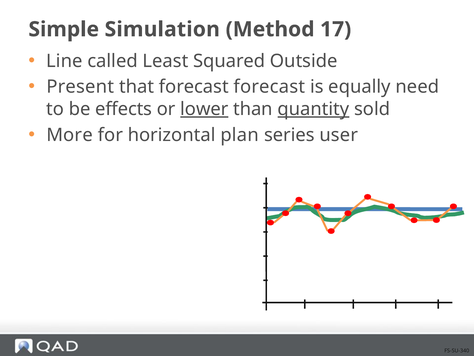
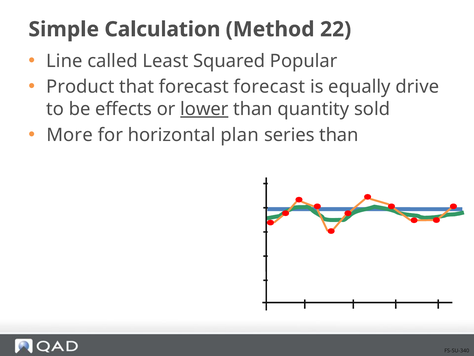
Simulation: Simulation -> Calculation
17: 17 -> 22
Outside: Outside -> Popular
Present: Present -> Product
need: need -> drive
quantity underline: present -> none
series user: user -> than
